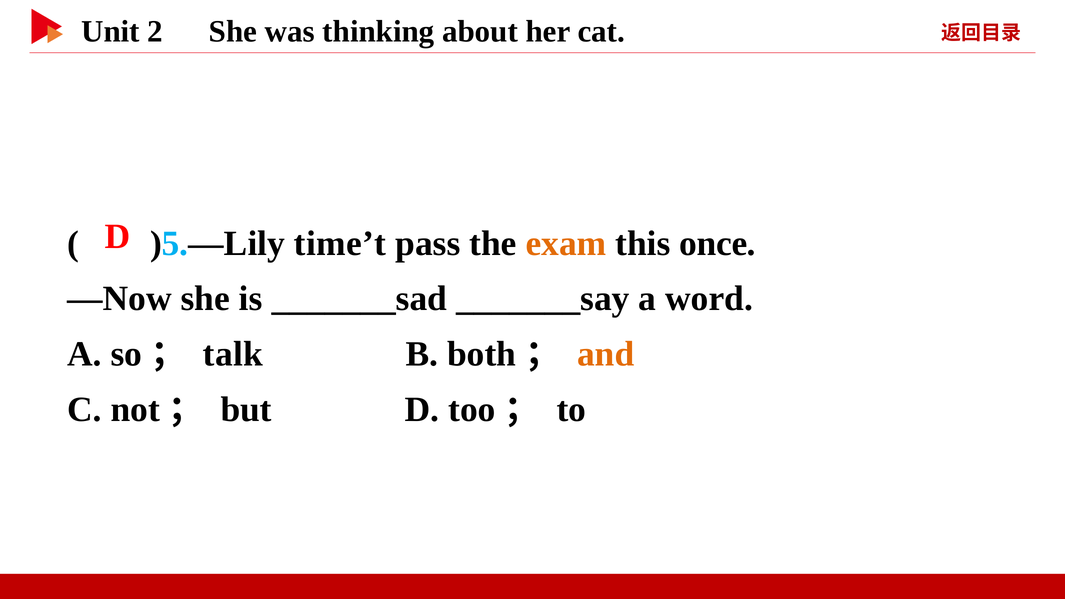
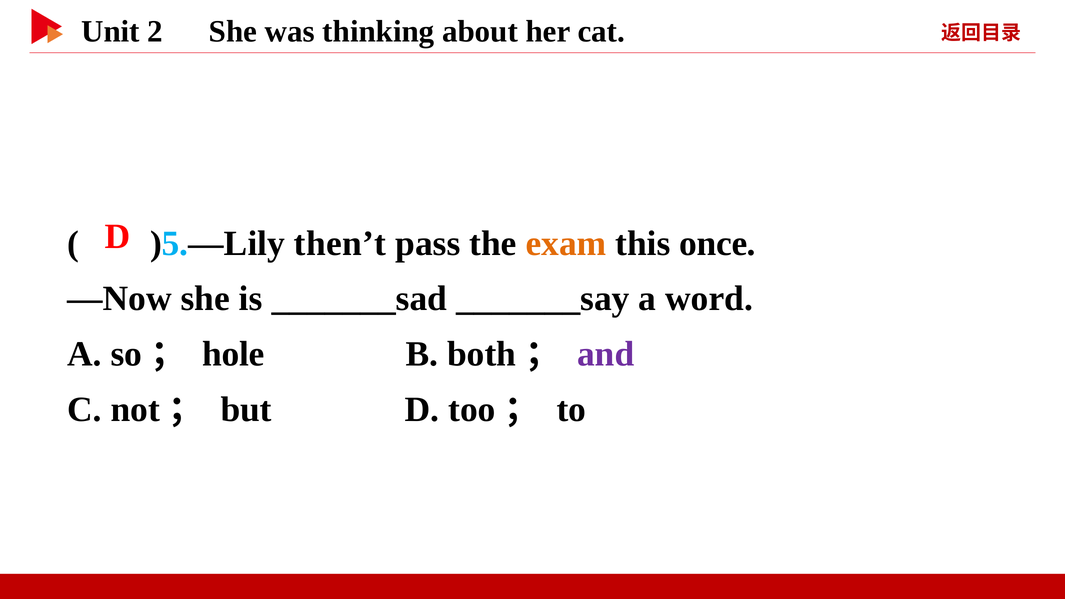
time’t: time’t -> then’t
talk: talk -> hole
and colour: orange -> purple
